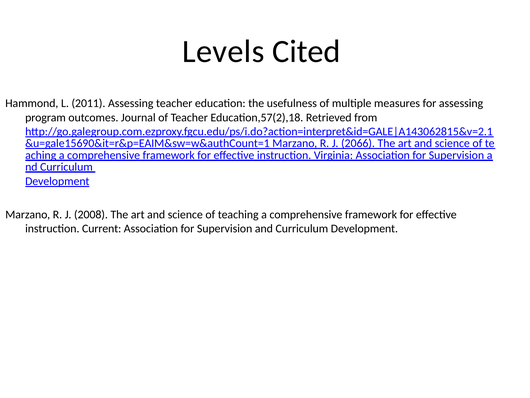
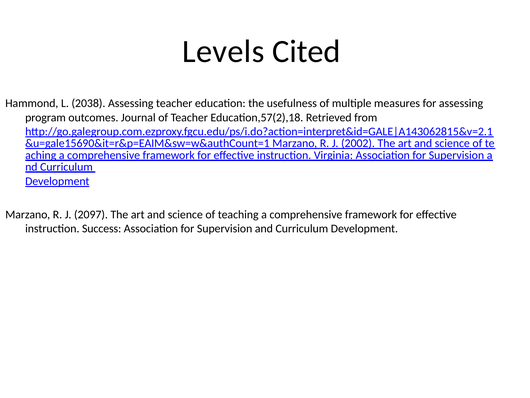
2011: 2011 -> 2038
2066: 2066 -> 2002
2008: 2008 -> 2097
Current: Current -> Success
